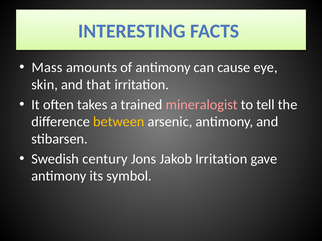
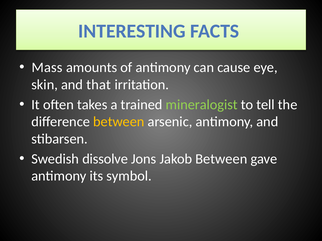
mineralogist colour: pink -> light green
century: century -> dissolve
Jakob Irritation: Irritation -> Between
